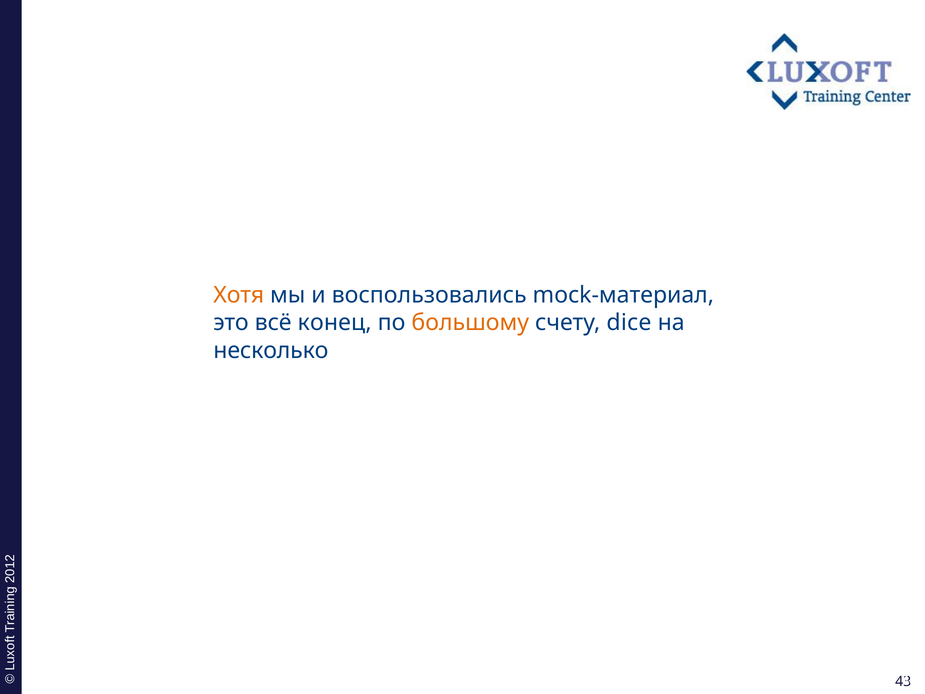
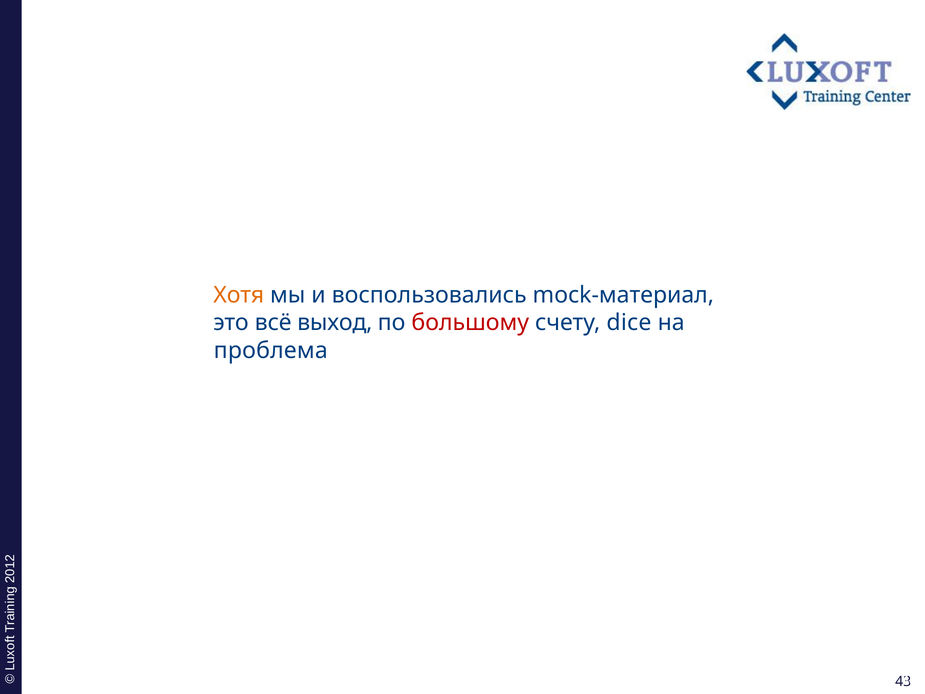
конец: конец -> выход
большому colour: orange -> red
несколько: несколько -> проблема
